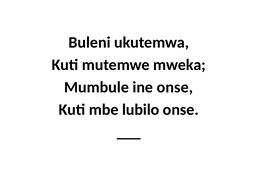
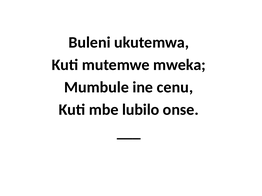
ine onse: onse -> cenu
